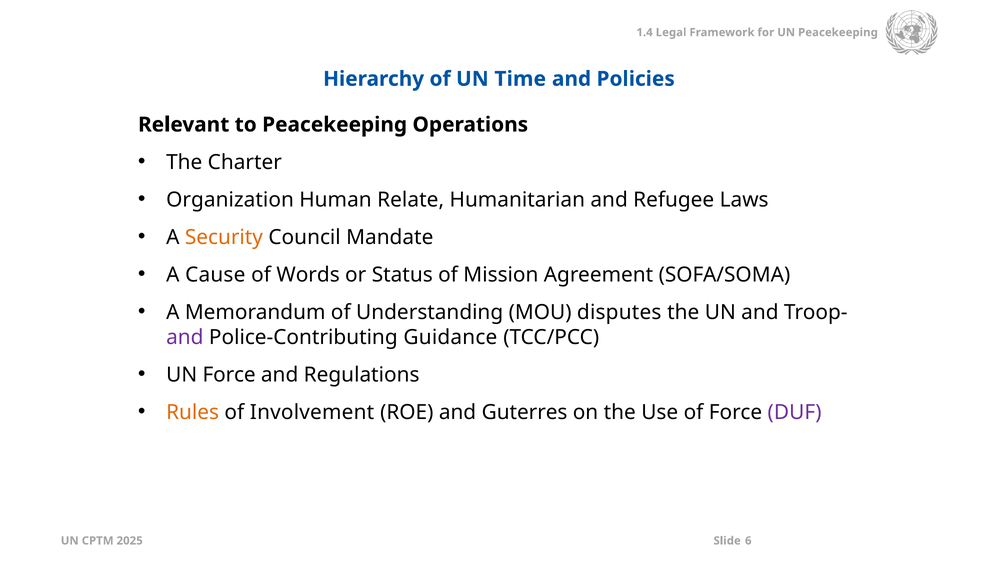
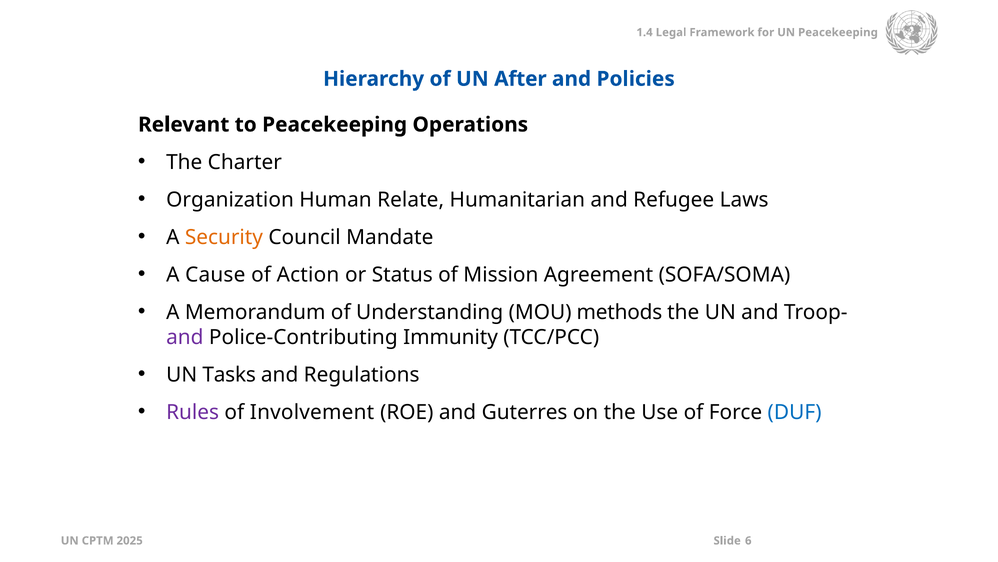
Time: Time -> After
Words: Words -> Action
disputes: disputes -> methods
Guidance: Guidance -> Immunity
UN Force: Force -> Tasks
Rules colour: orange -> purple
DUF colour: purple -> blue
